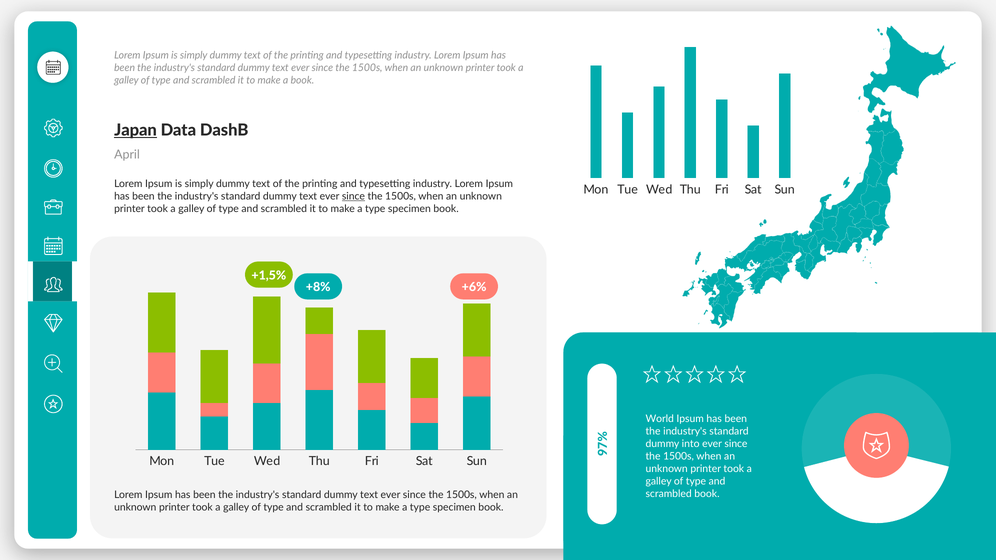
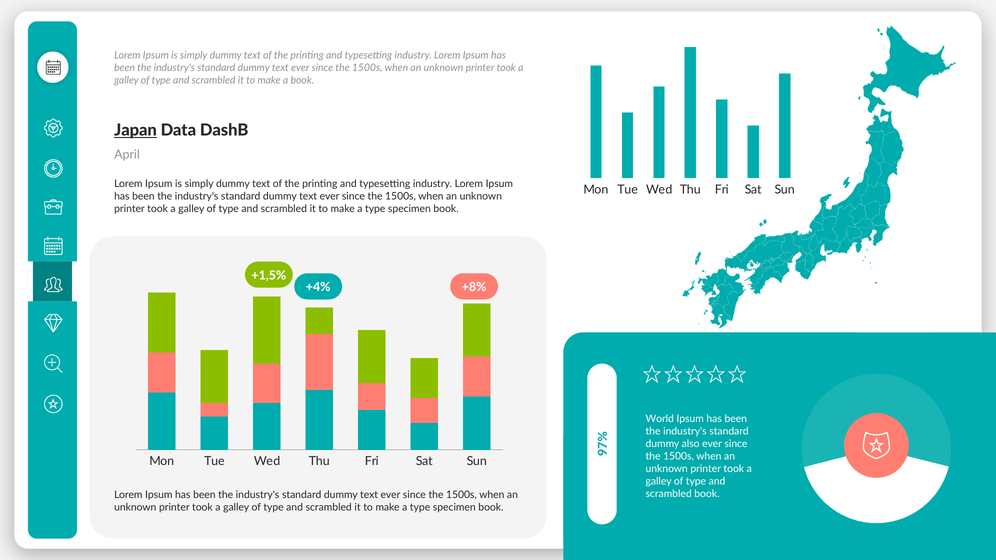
since at (353, 196) underline: present -> none
+8%: +8% -> +4%
+6%: +6% -> +8%
into: into -> also
